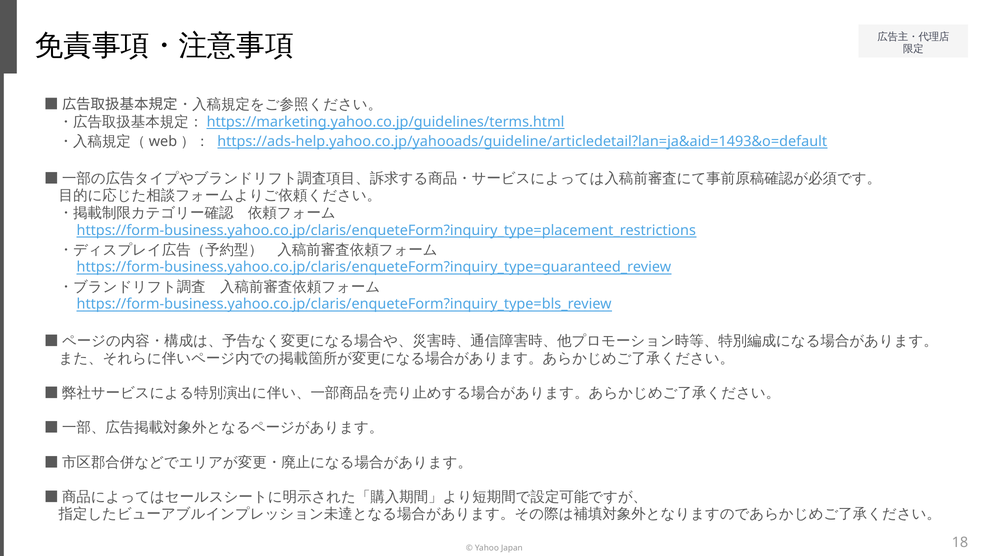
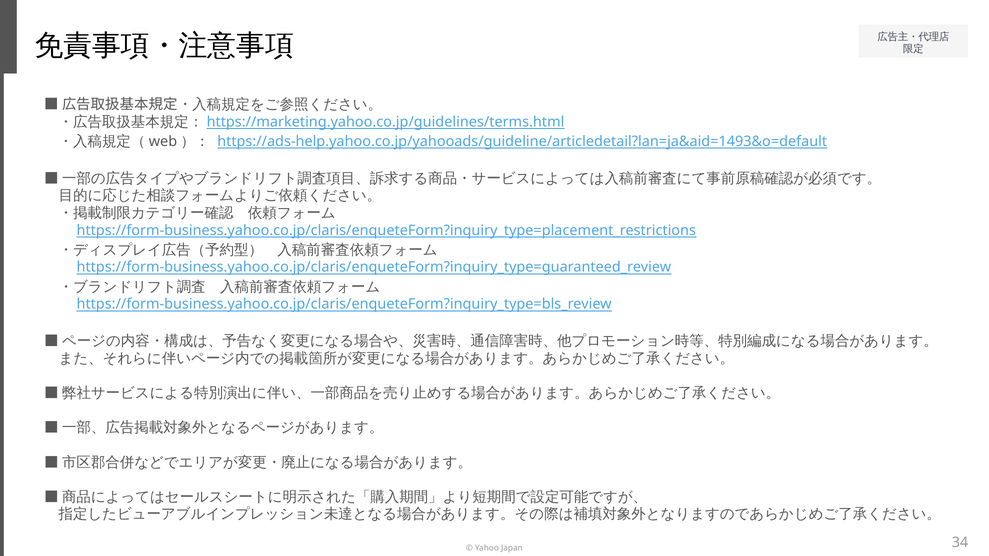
18: 18 -> 34
